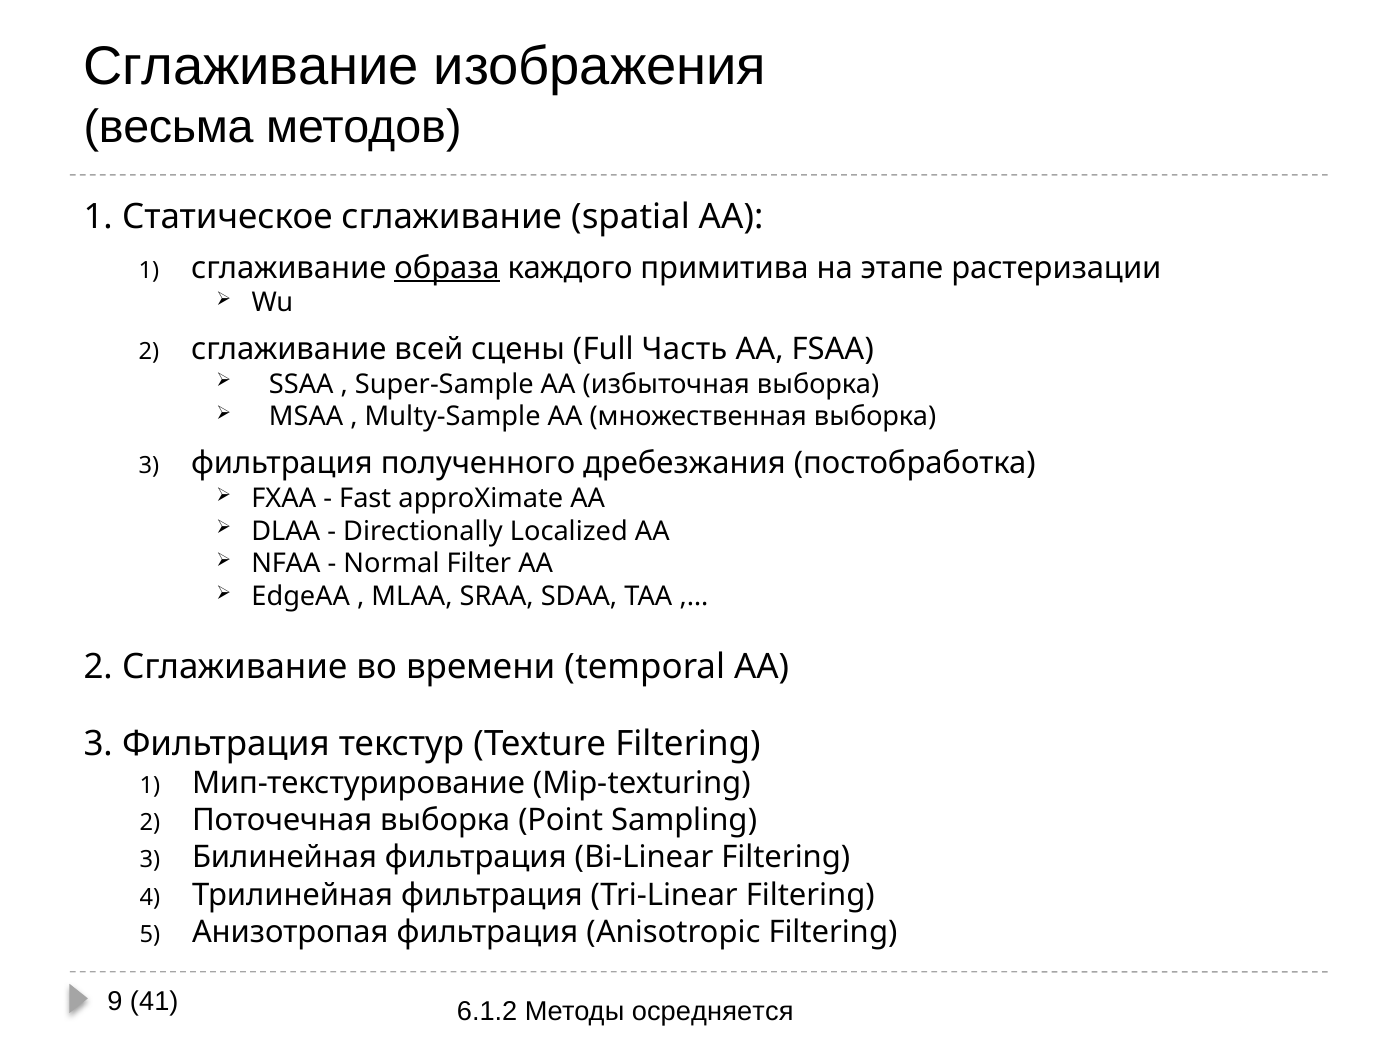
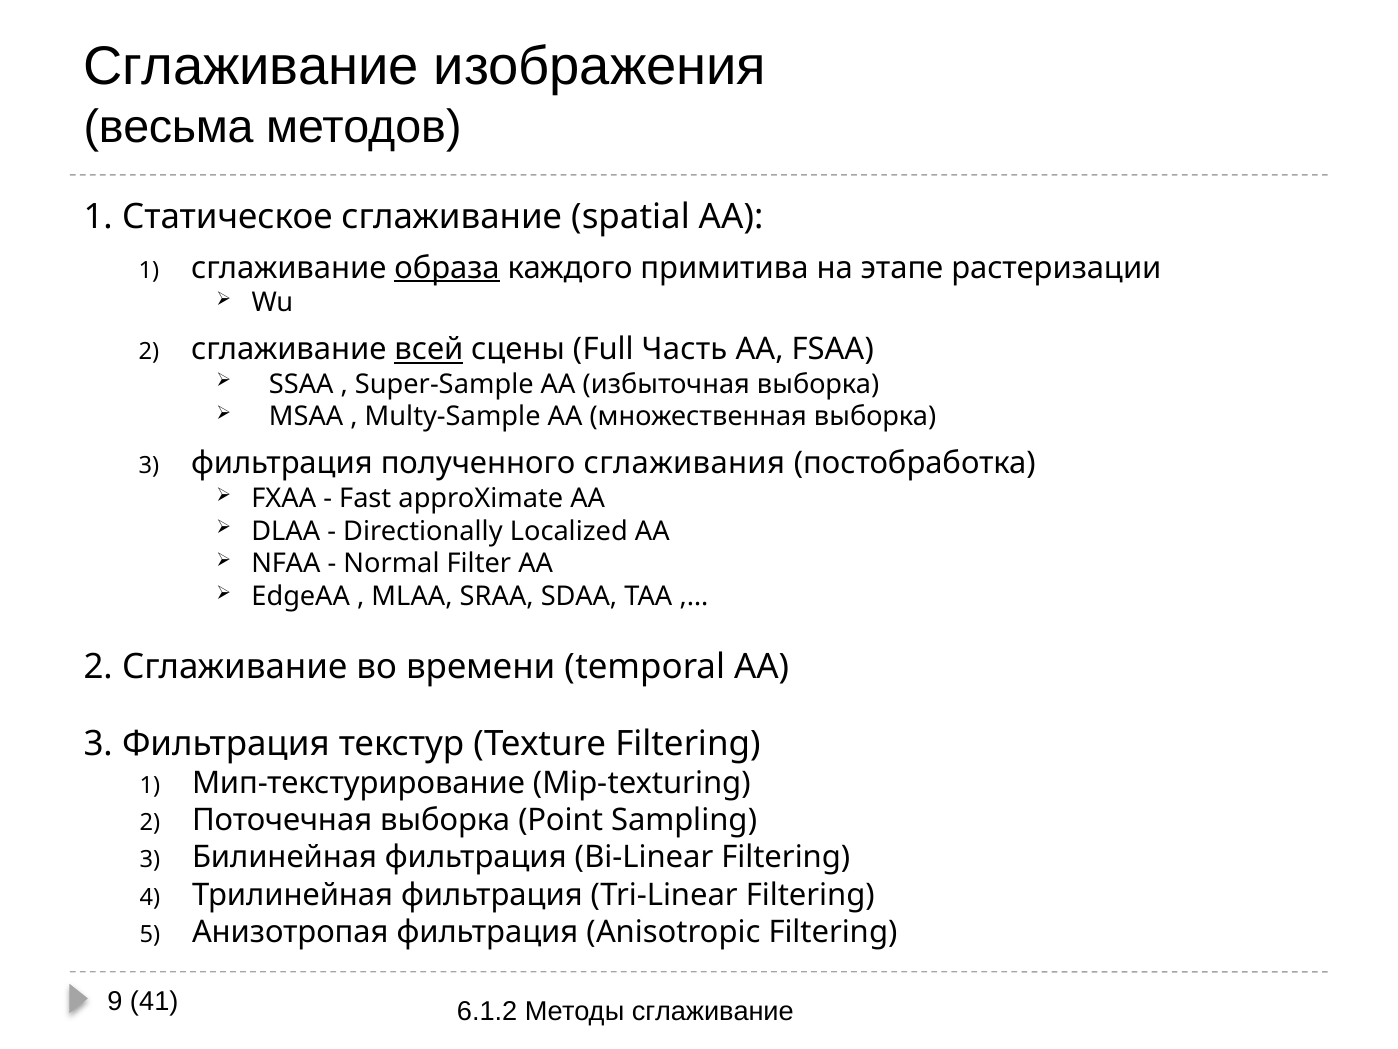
всей underline: none -> present
дребезжания: дребезжания -> сглаживания
Методы осредняется: осредняется -> сглаживание
